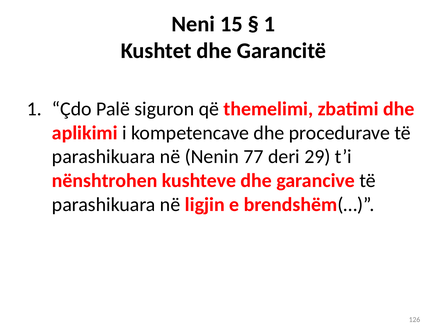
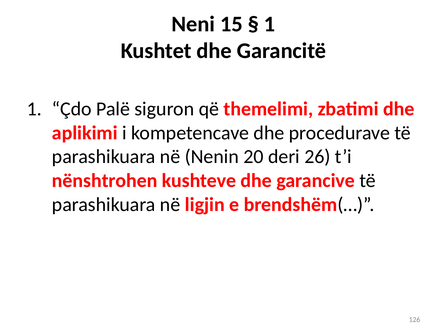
77: 77 -> 20
29: 29 -> 26
